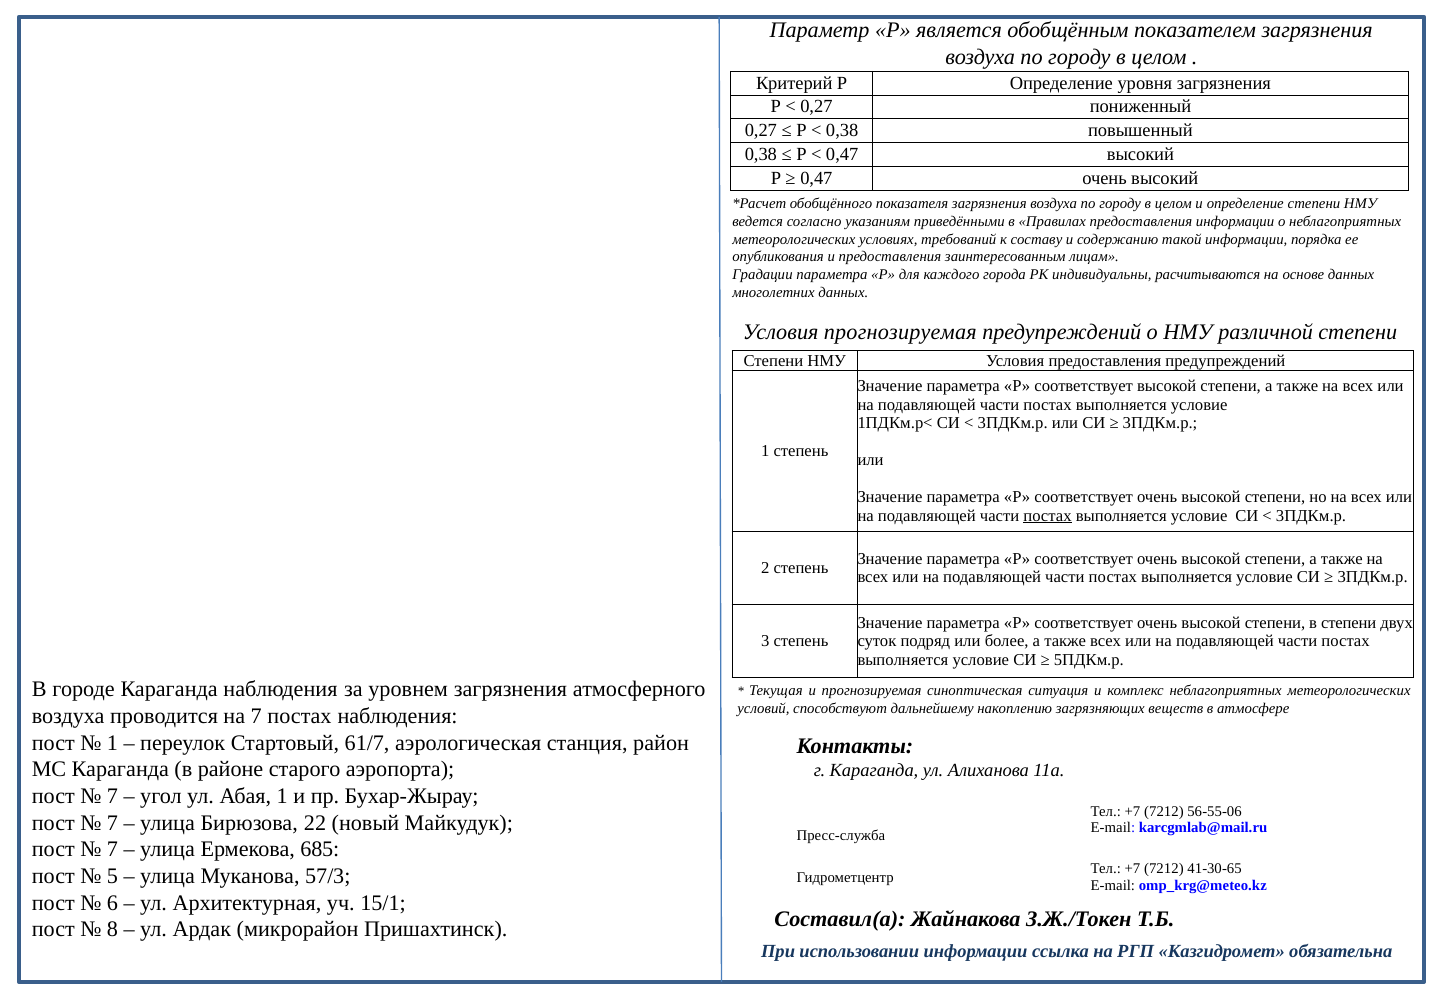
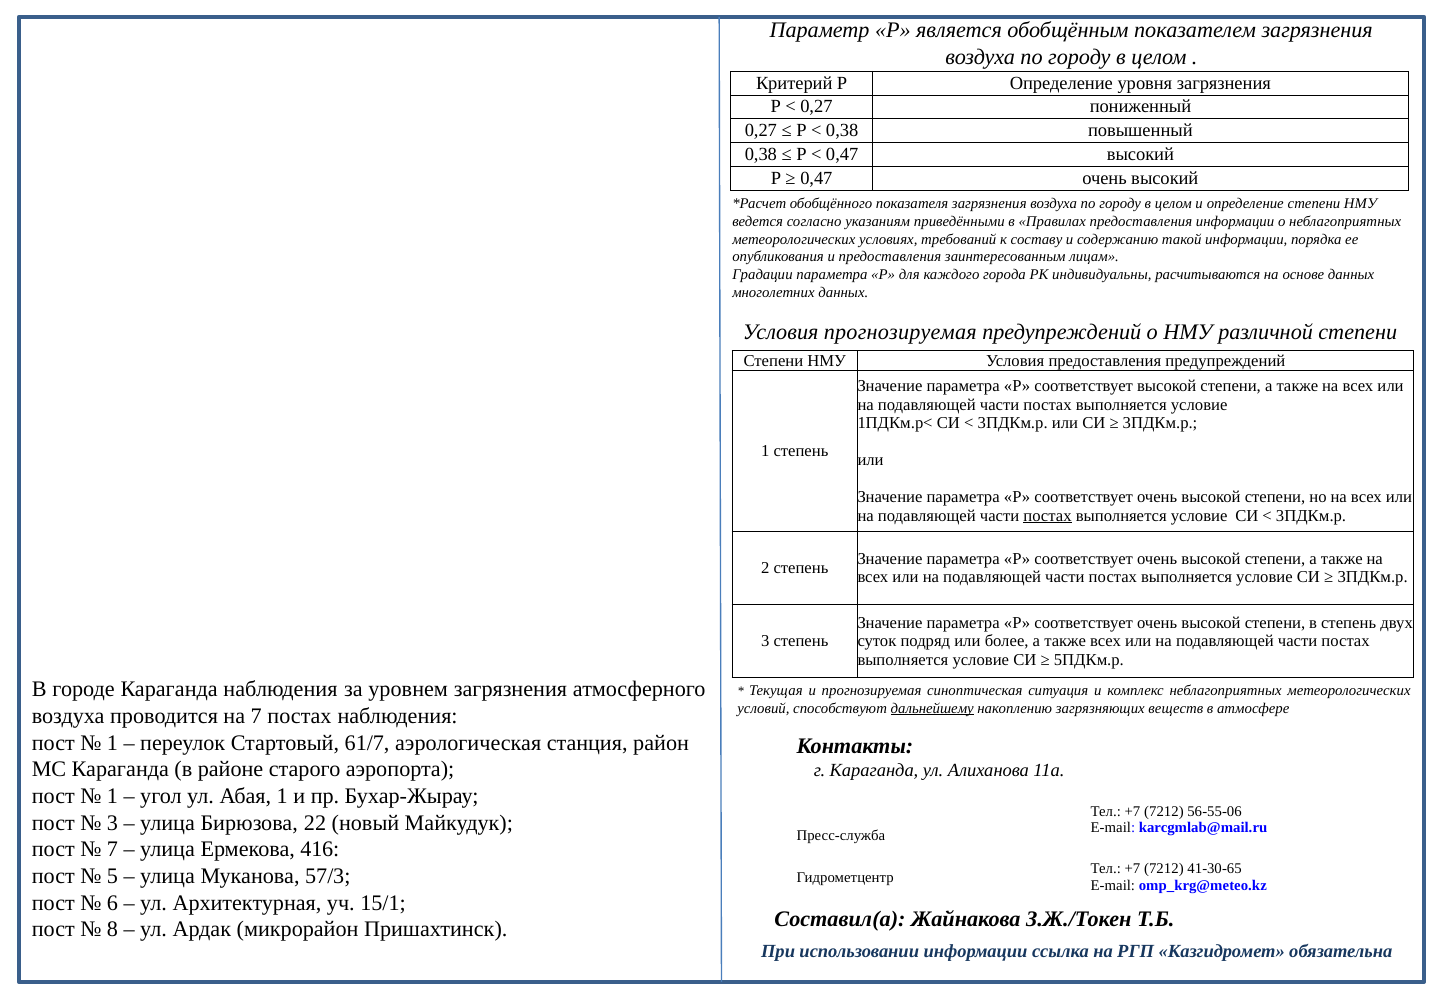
в степени: степени -> степень
дальнейшему underline: none -> present
7 at (112, 796): 7 -> 1
7 at (112, 823): 7 -> 3
685: 685 -> 416
